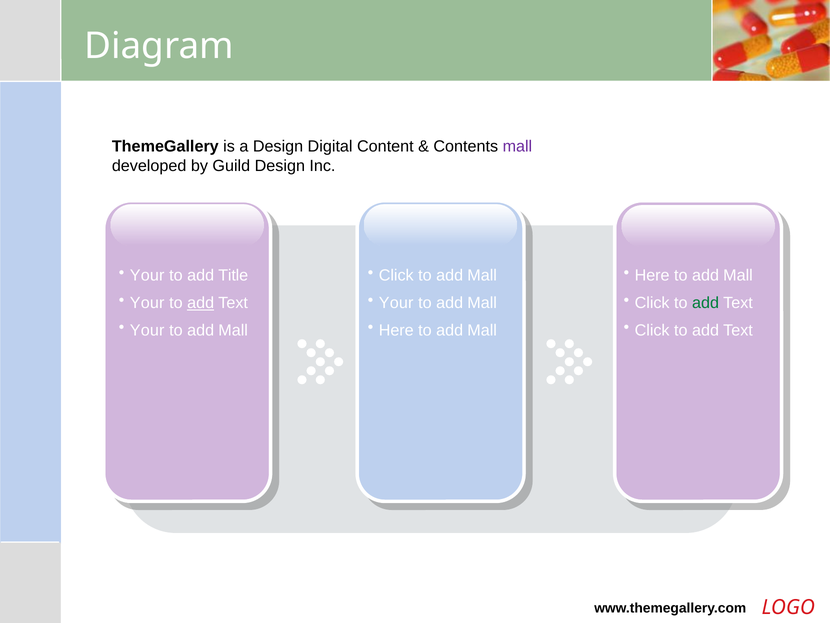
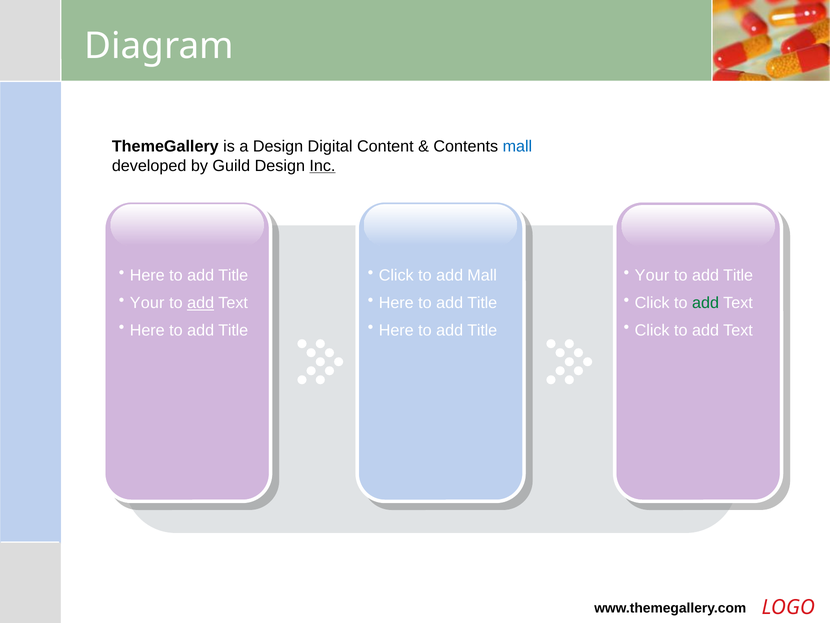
mall at (517, 146) colour: purple -> blue
Inc underline: none -> present
Your at (147, 275): Your -> Here
Here at (652, 275): Here -> Your
Mall at (738, 275): Mall -> Title
Your at (396, 303): Your -> Here
Mall at (482, 303): Mall -> Title
Your at (147, 330): Your -> Here
Mall at (233, 330): Mall -> Title
Mall at (482, 330): Mall -> Title
